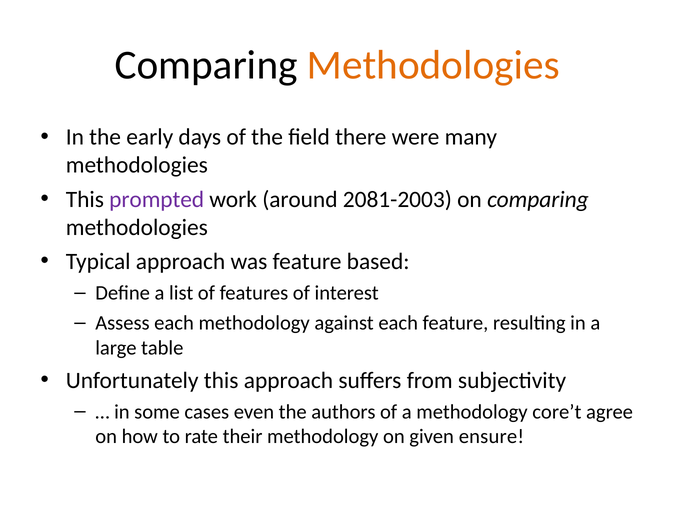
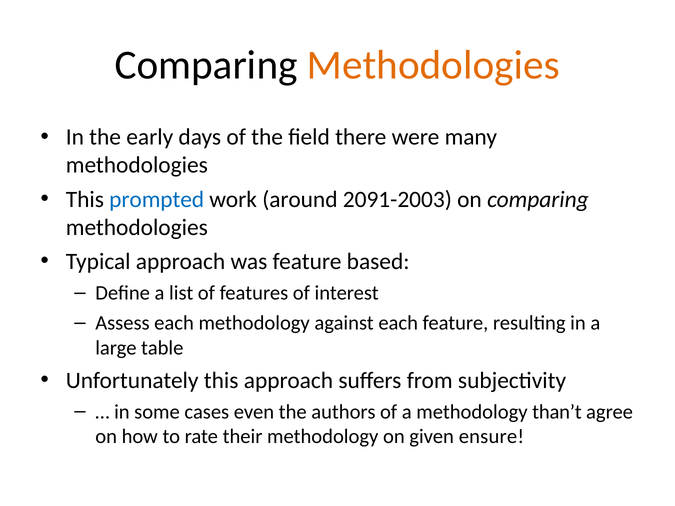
prompted colour: purple -> blue
2081-2003: 2081-2003 -> 2091-2003
core’t: core’t -> than’t
